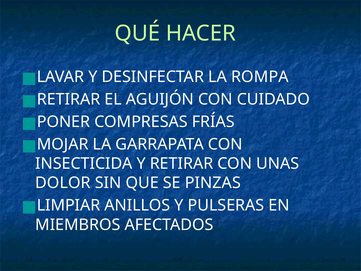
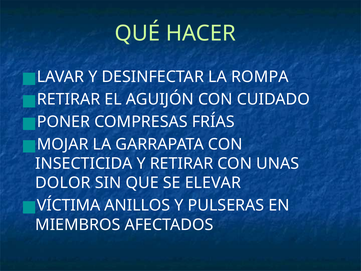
PINZAS: PINZAS -> ELEVAR
LIMPIAR: LIMPIAR -> VÍCTIMA
